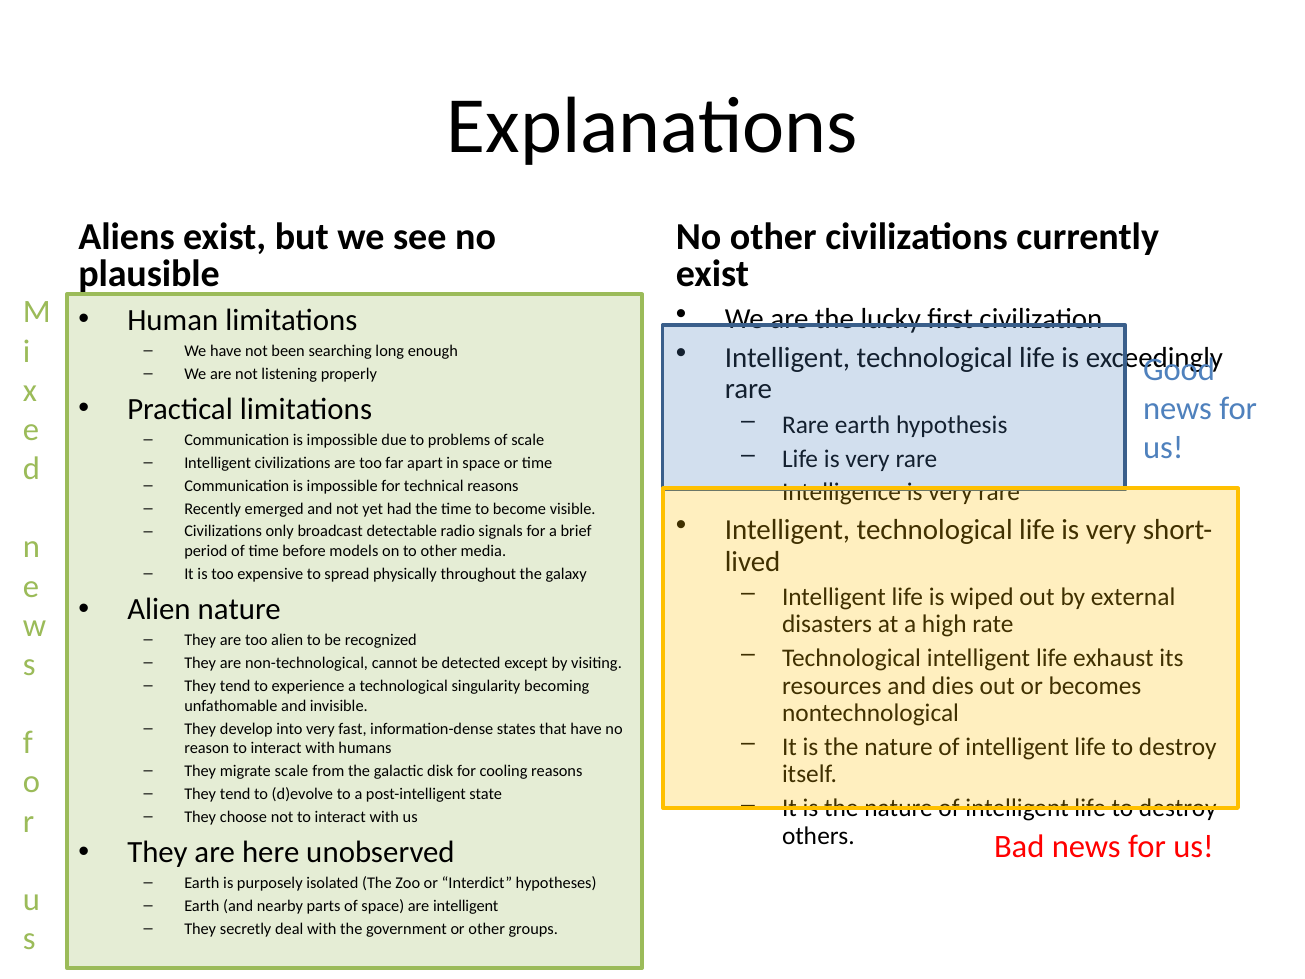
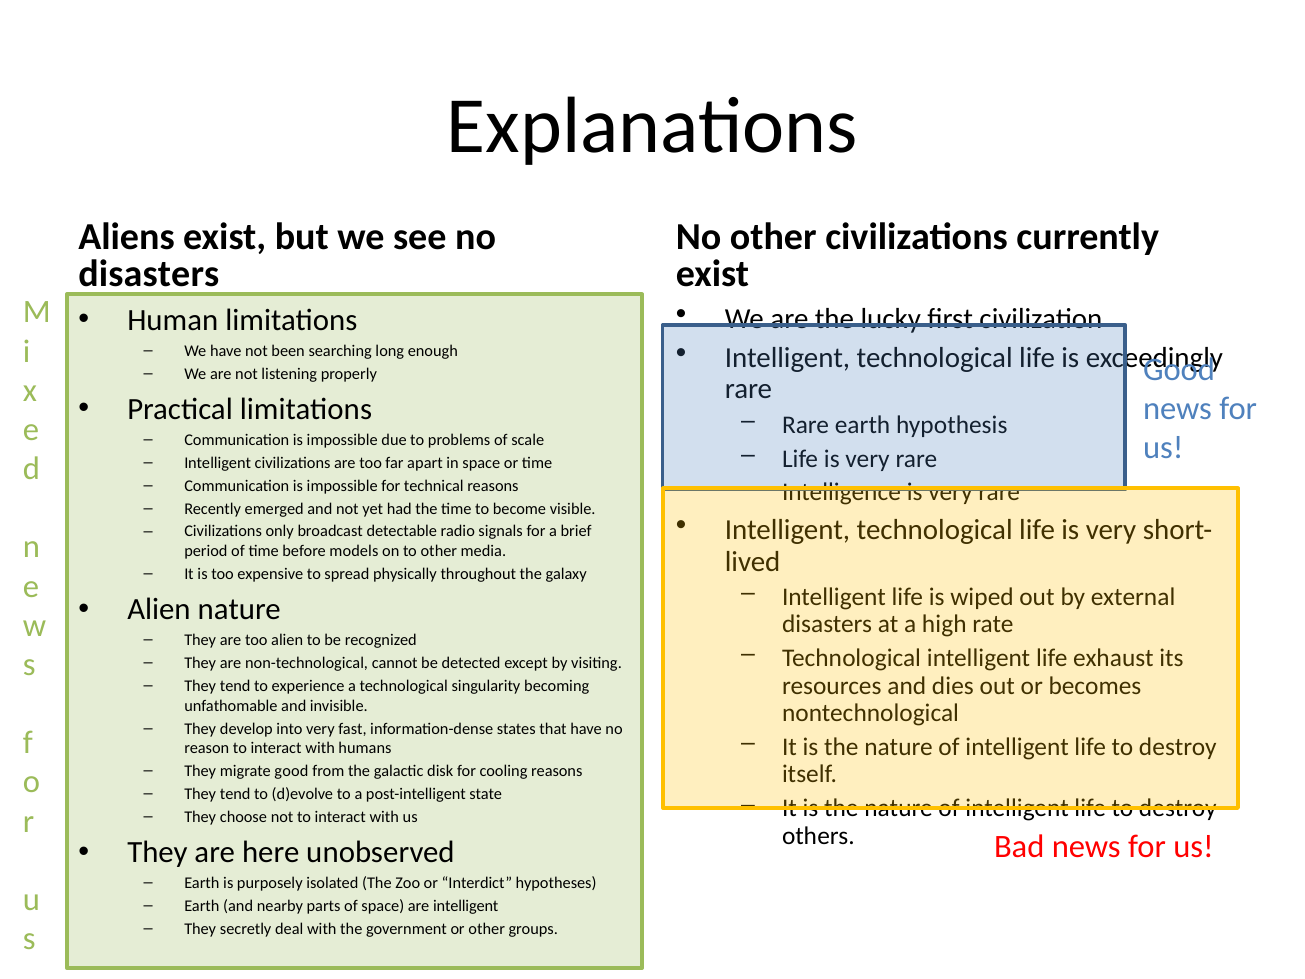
plausible at (149, 274): plausible -> disasters
migrate scale: scale -> good
